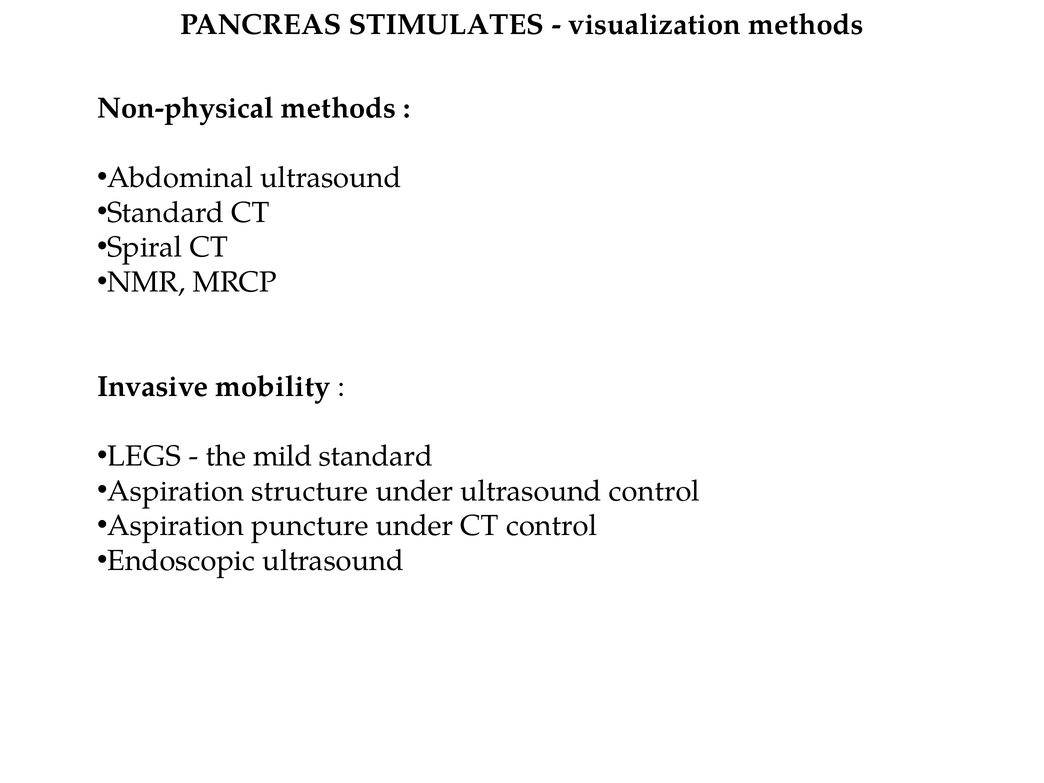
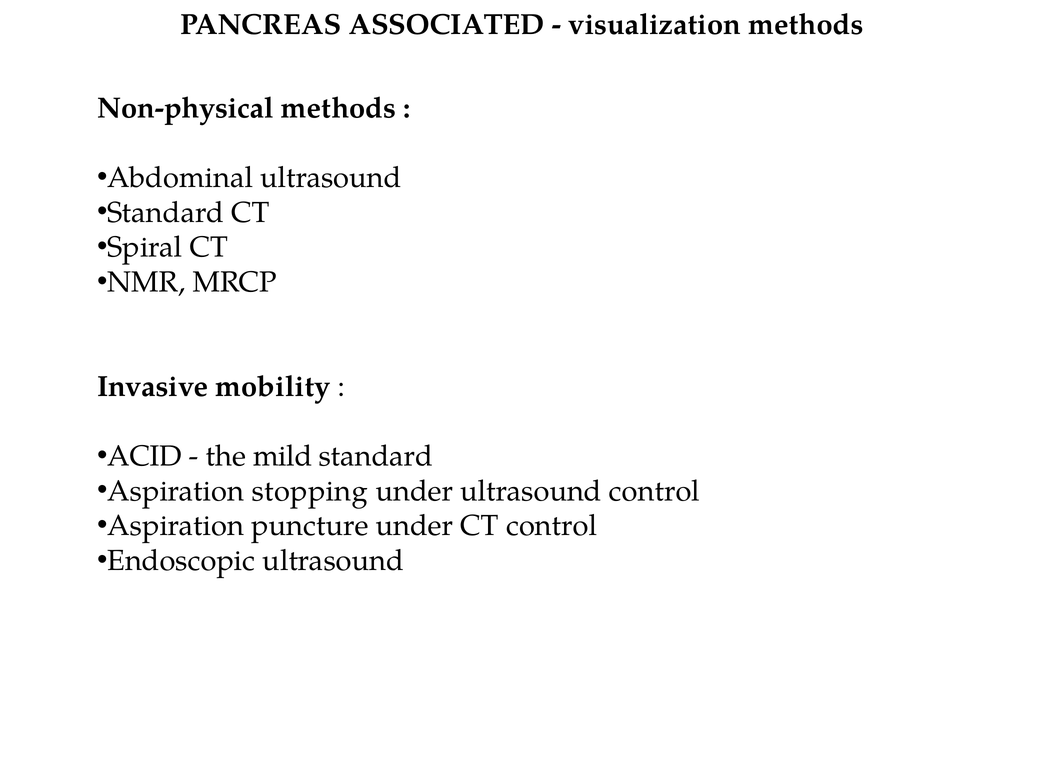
STIMULATES: STIMULATES -> ASSOCIATED
LEGS: LEGS -> ACID
structure: structure -> stopping
